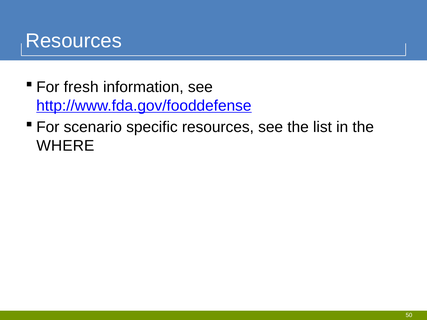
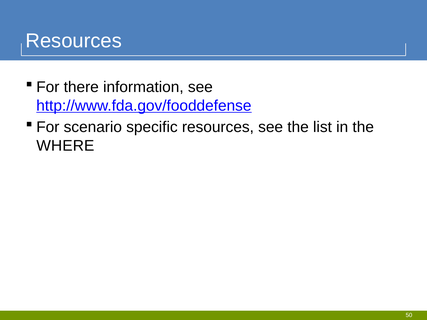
fresh: fresh -> there
